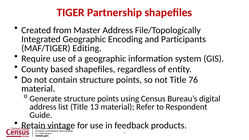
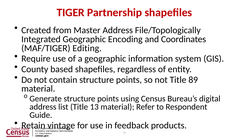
Participants: Participants -> Coordinates
76: 76 -> 89
